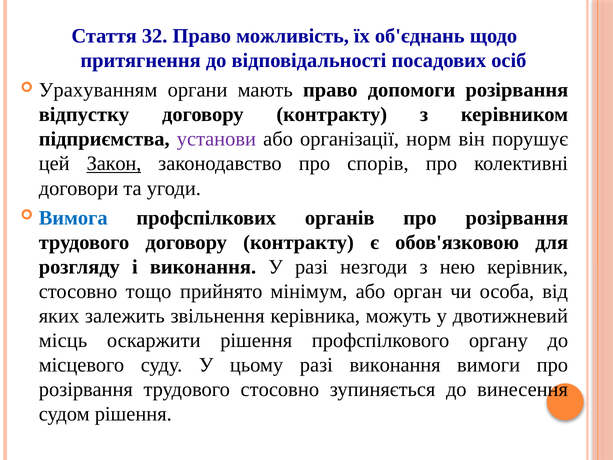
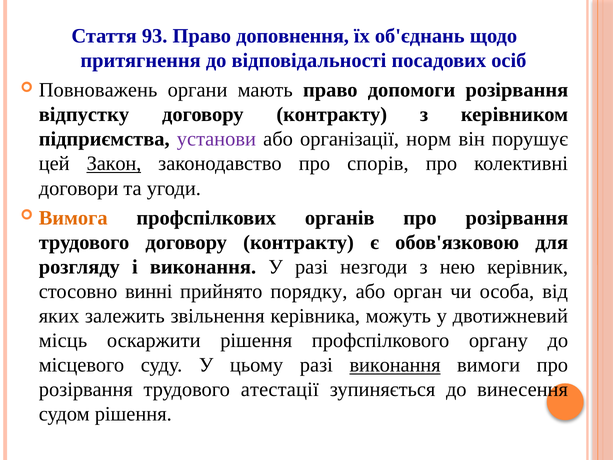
32: 32 -> 93
можливість: можливість -> доповнення
Урахуванням: Урахуванням -> Повноважень
Вимога colour: blue -> orange
тощо: тощо -> винні
мінімум: мінімум -> порядку
виконання at (395, 365) underline: none -> present
трудового стосовно: стосовно -> атестації
